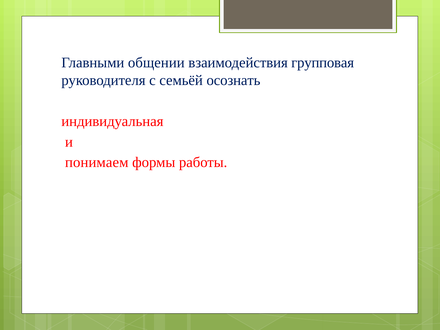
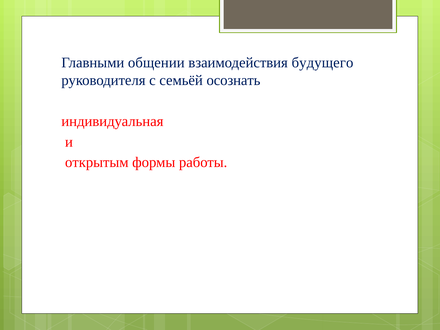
групповая: групповая -> будущего
понимаем: понимаем -> открытым
